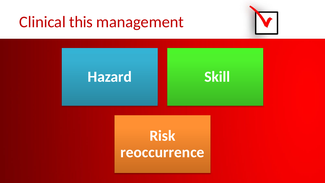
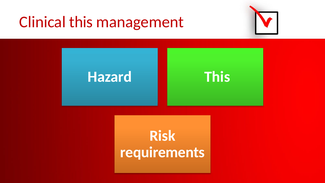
Skill at (217, 77): Skill -> This
reoccurrence: reoccurrence -> requirements
